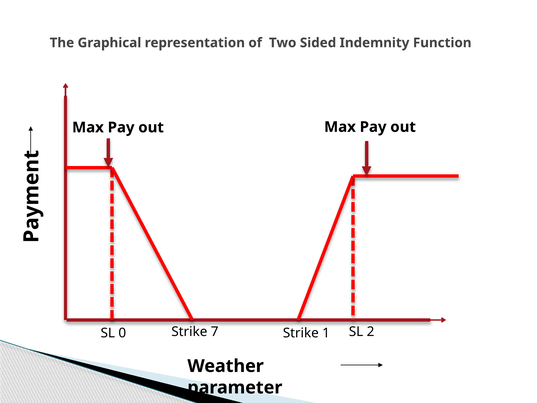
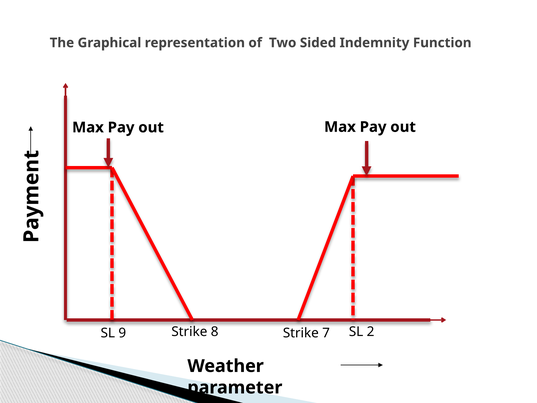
0: 0 -> 9
7: 7 -> 8
1: 1 -> 7
